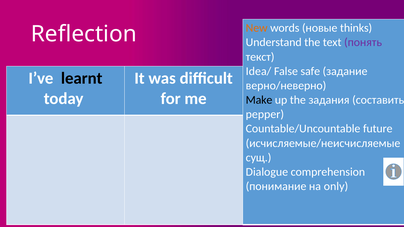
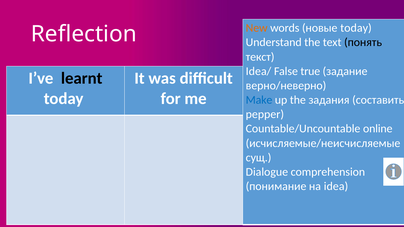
новые thinks: thinks -> today
понять colour: purple -> black
safe: safe -> true
Make colour: black -> blue
future: future -> online
only: only -> idea
